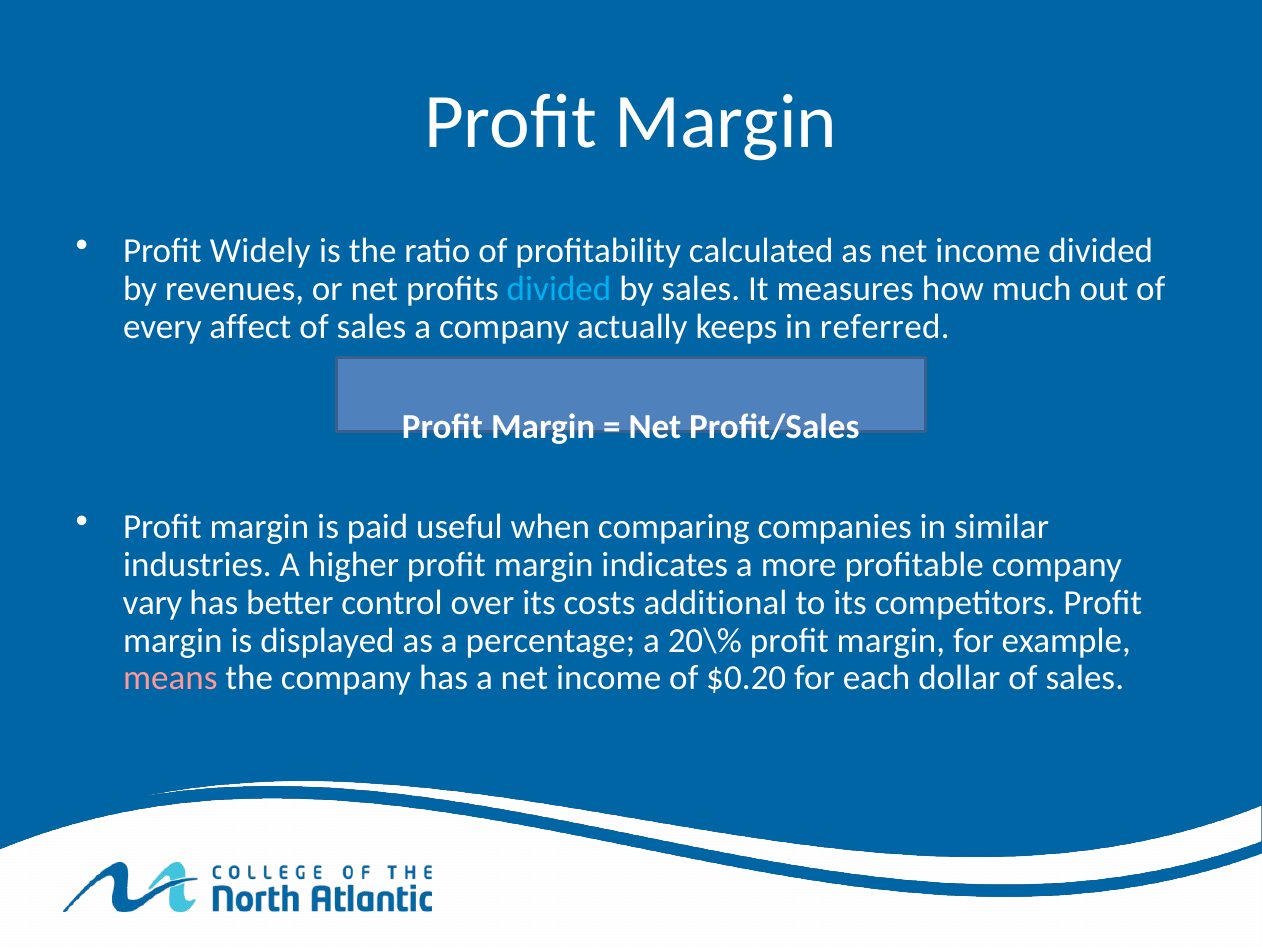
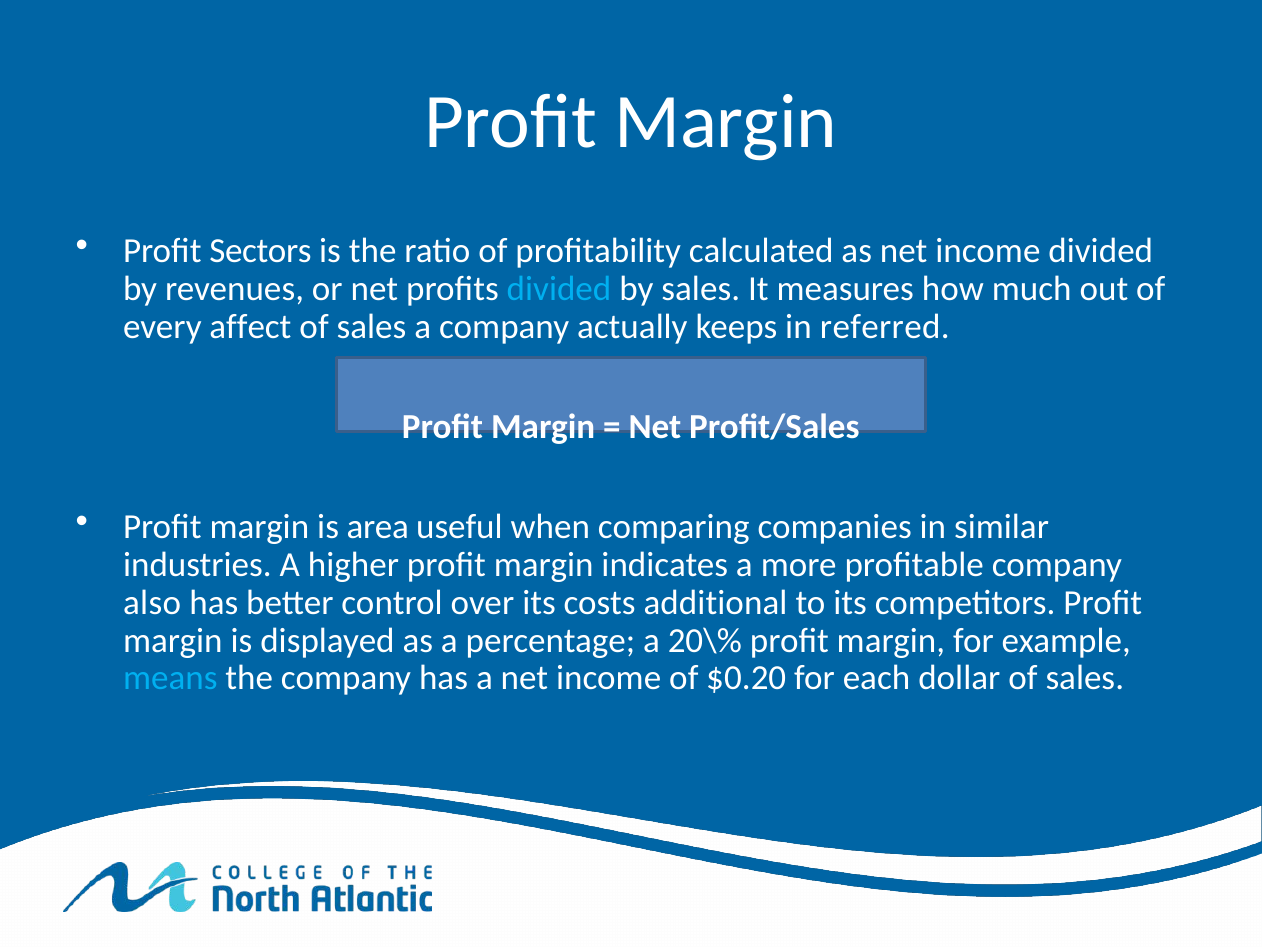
Widely: Widely -> Sectors
paid: paid -> area
vary: vary -> also
means colour: pink -> light blue
